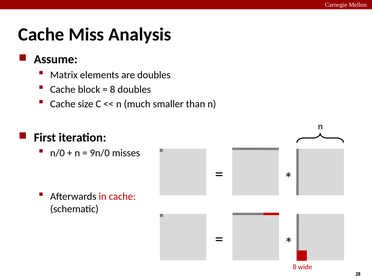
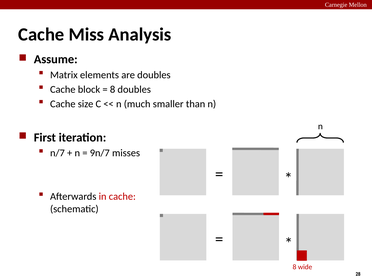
n/0: n/0 -> n/7
9n/0: 9n/0 -> 9n/7
